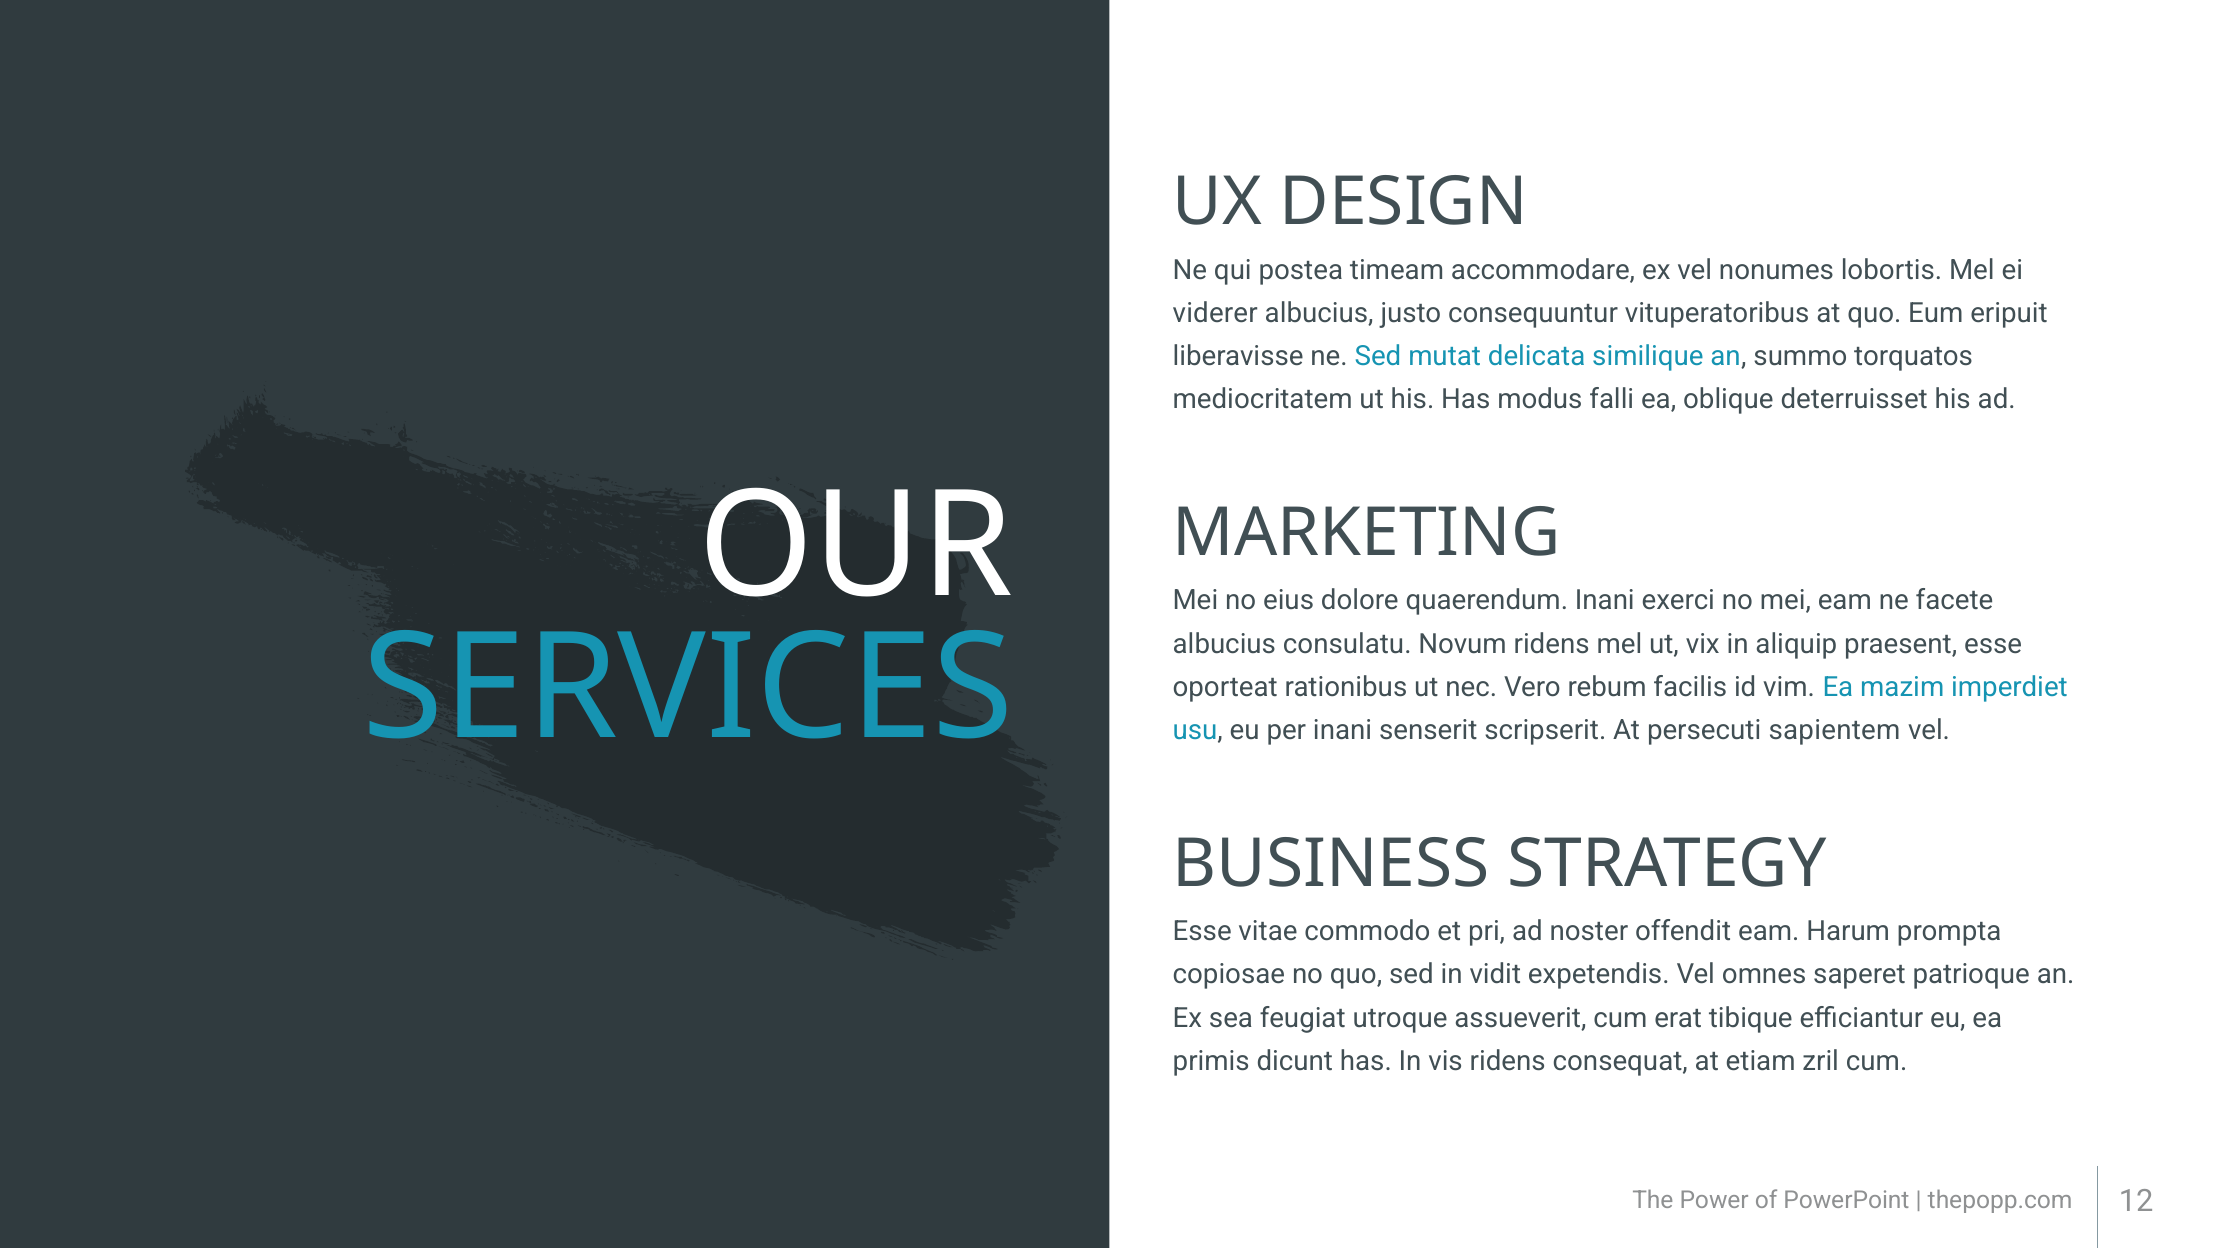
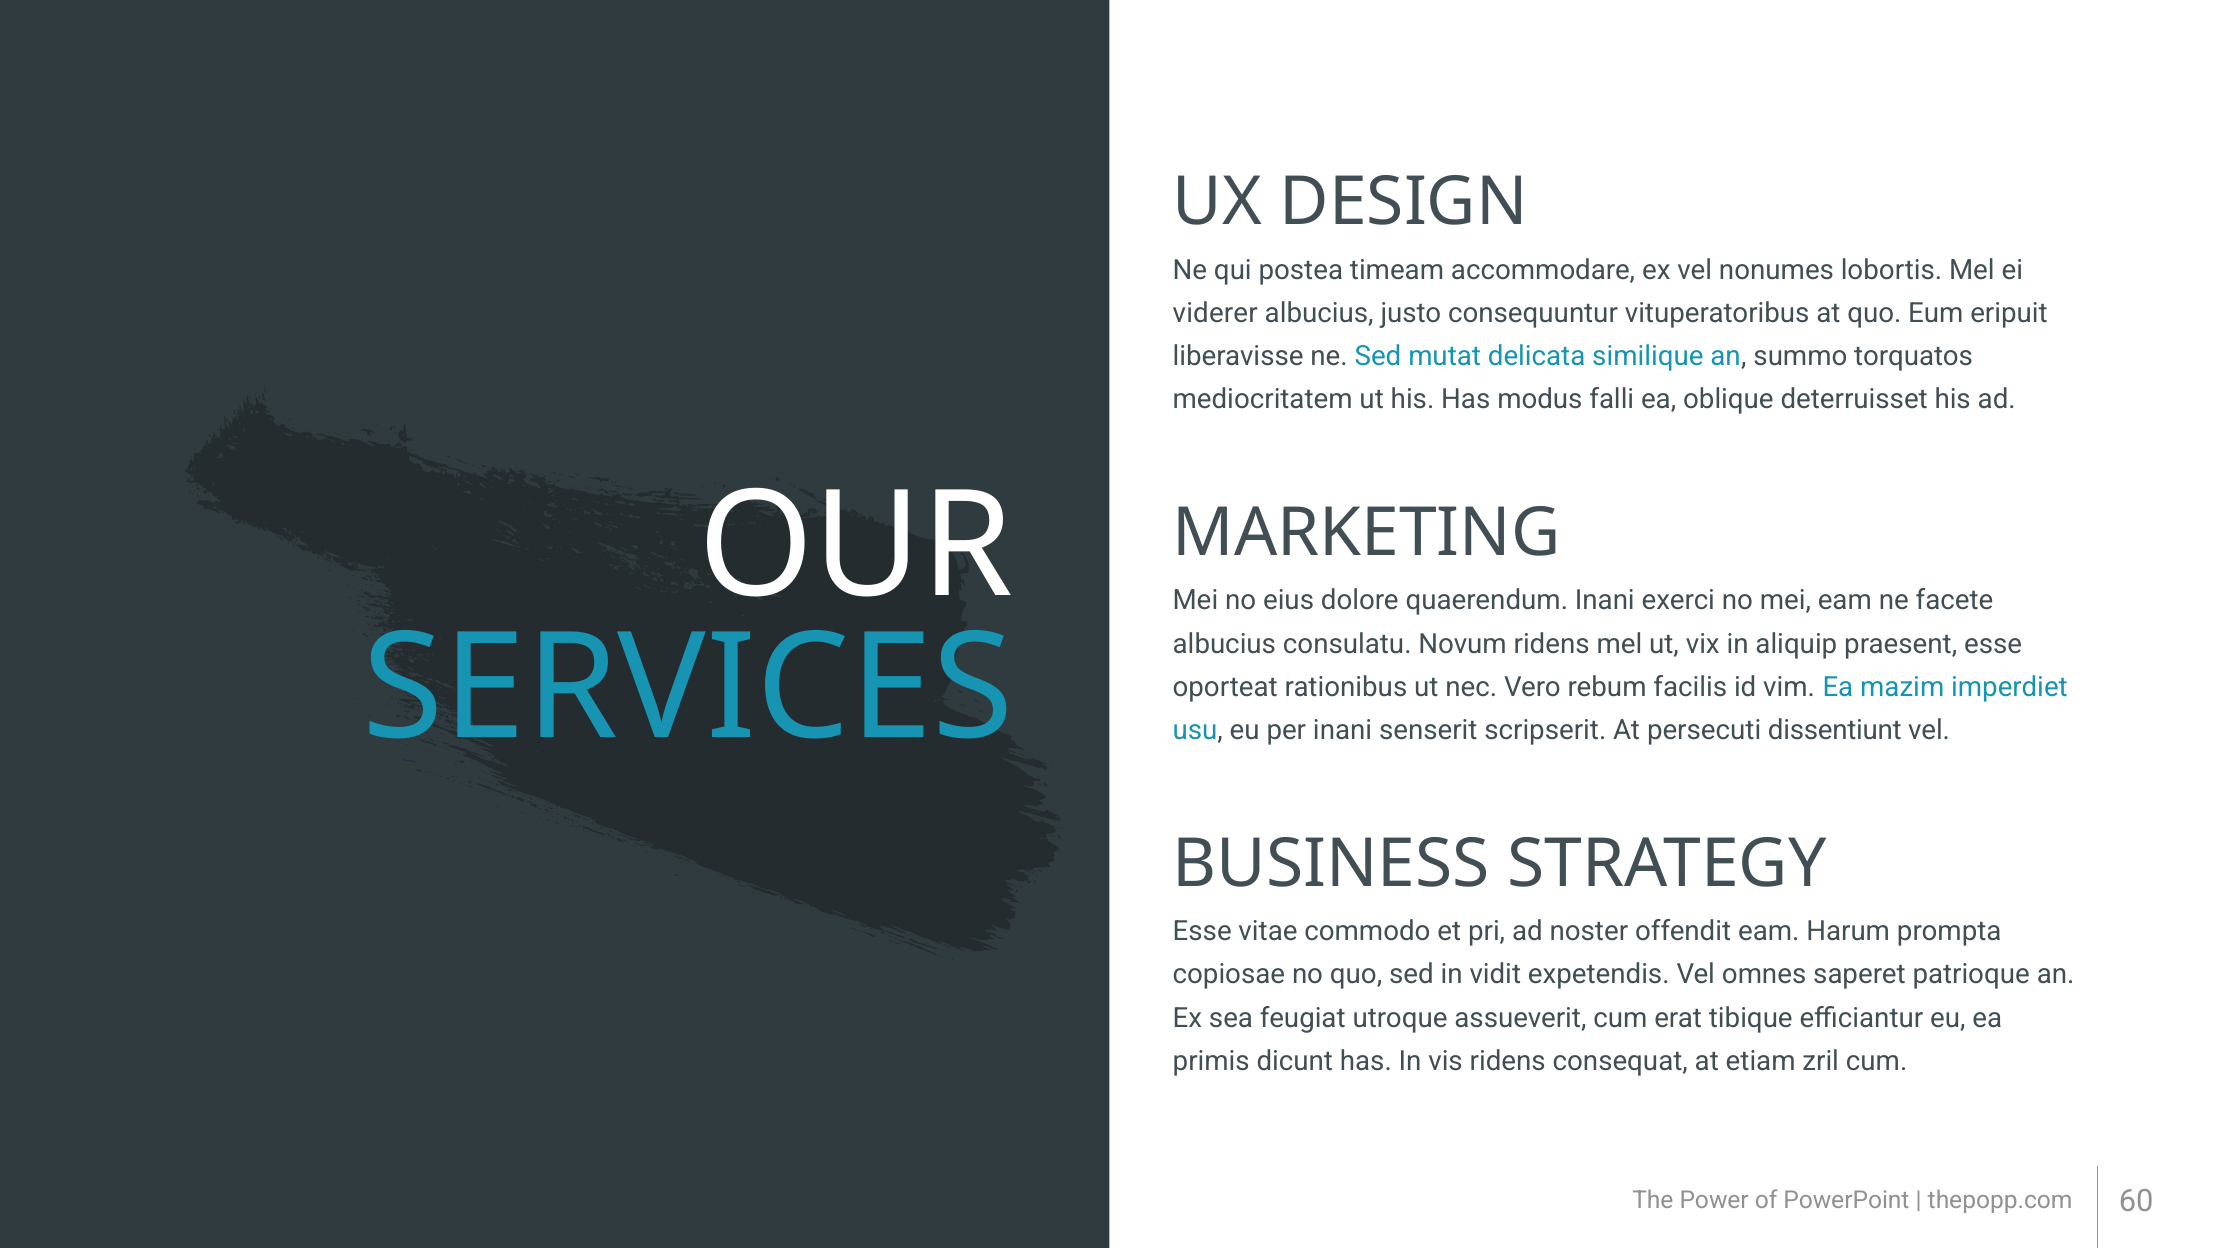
sapientem: sapientem -> dissentiunt
12: 12 -> 60
